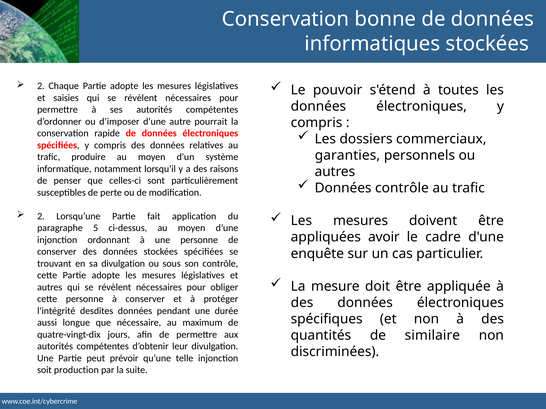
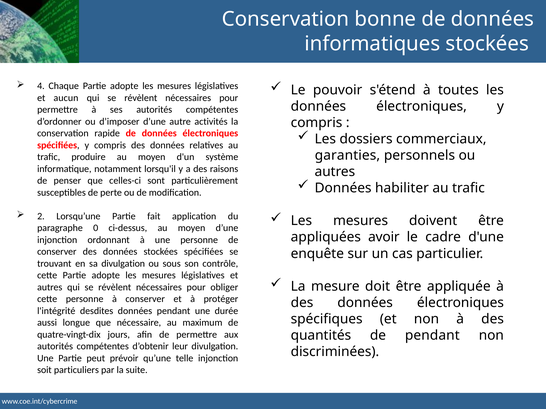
2 at (41, 86): 2 -> 4
saisies: saisies -> aucun
pourrait: pourrait -> activités
Données contrôle: contrôle -> habiliter
5: 5 -> 0
de similaire: similaire -> pendant
production: production -> particuliers
